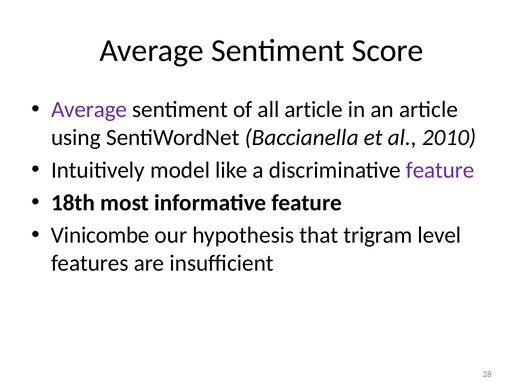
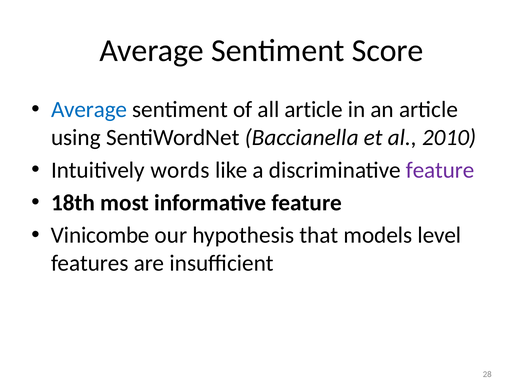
Average at (89, 110) colour: purple -> blue
model: model -> words
trigram: trigram -> models
